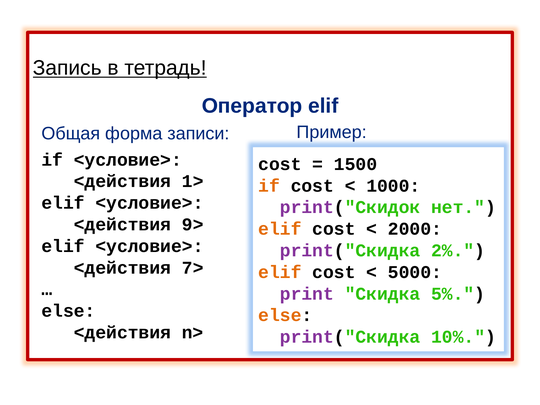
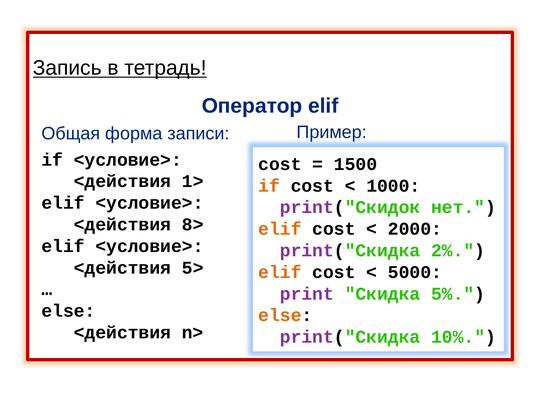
9>: 9> -> 8>
7>: 7> -> 5>
